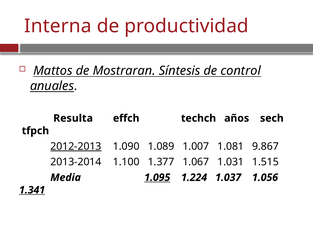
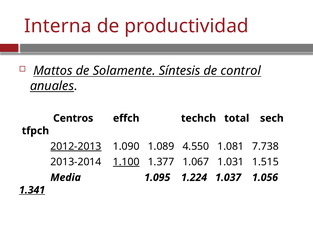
Mostraran: Mostraran -> Solamente
Resulta: Resulta -> Centros
años: años -> total
1.007: 1.007 -> 4.550
9.867: 9.867 -> 7.738
1.100 underline: none -> present
1.095 underline: present -> none
